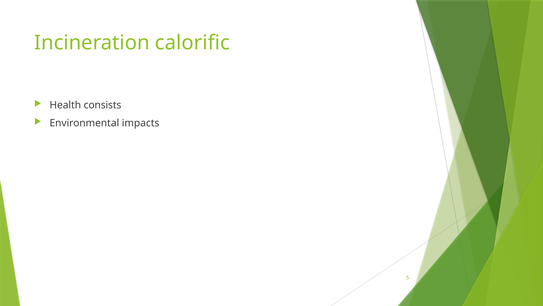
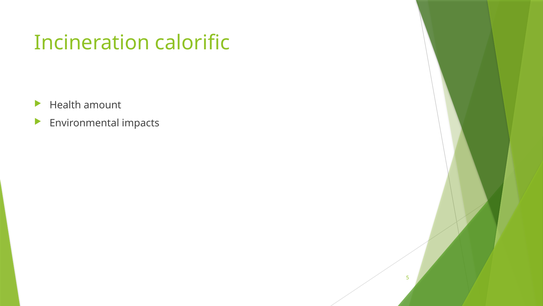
consists: consists -> amount
